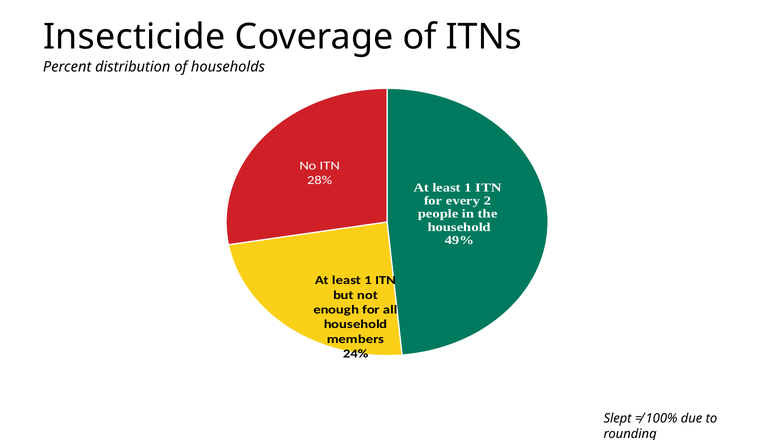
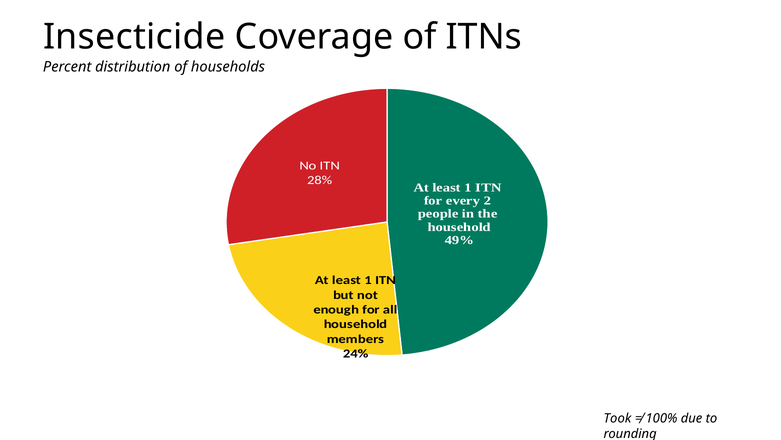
Slept: Slept -> Took
